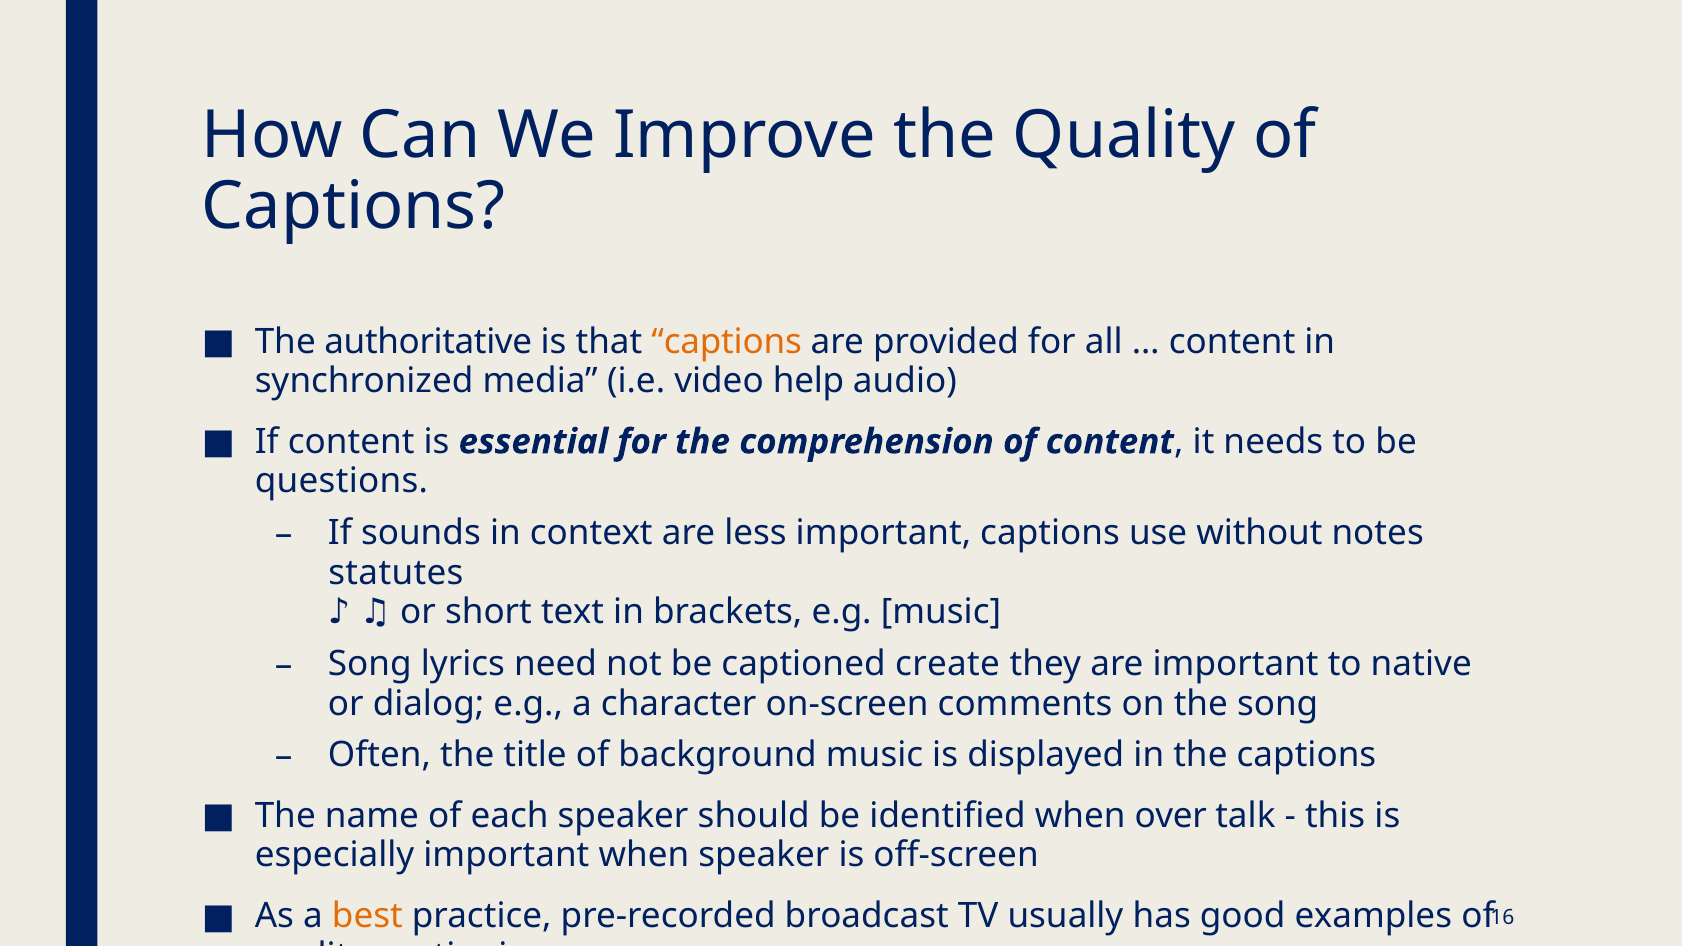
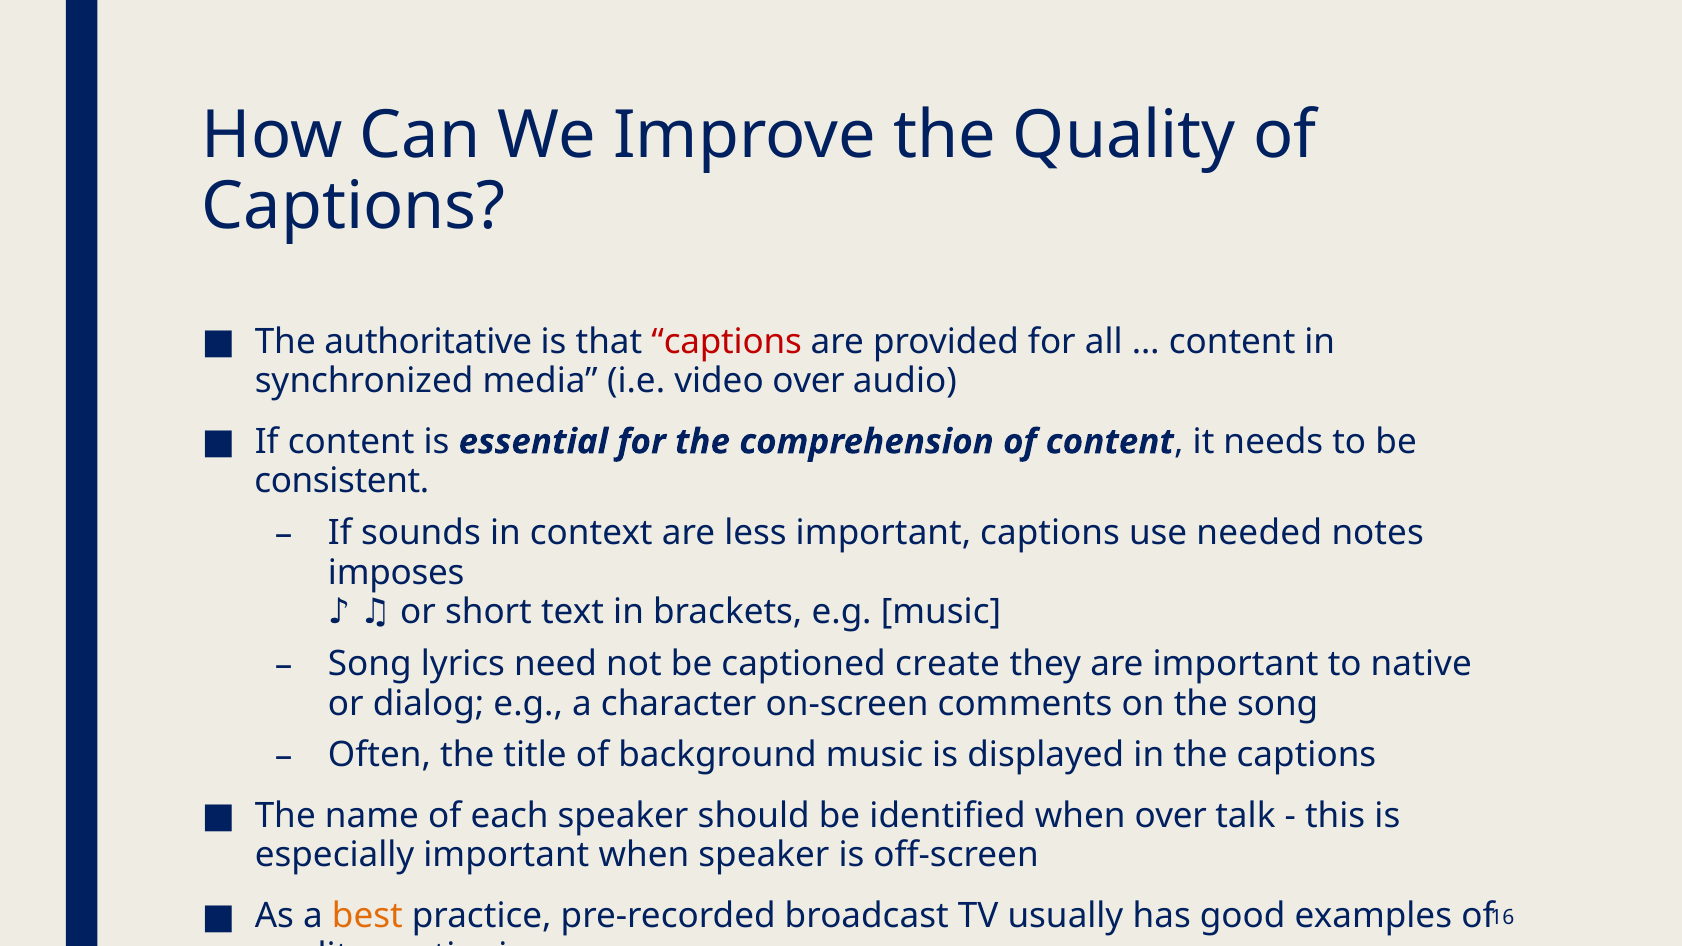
captions at (727, 342) colour: orange -> red
video help: help -> over
questions: questions -> consistent
without: without -> needed
statutes: statutes -> imposes
